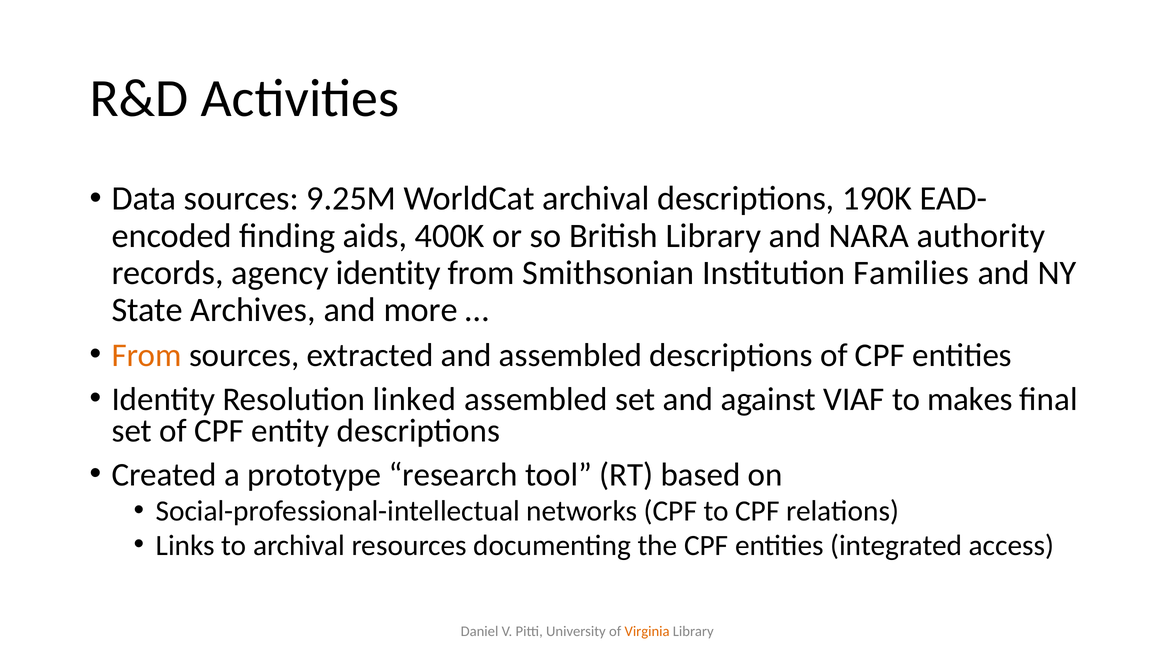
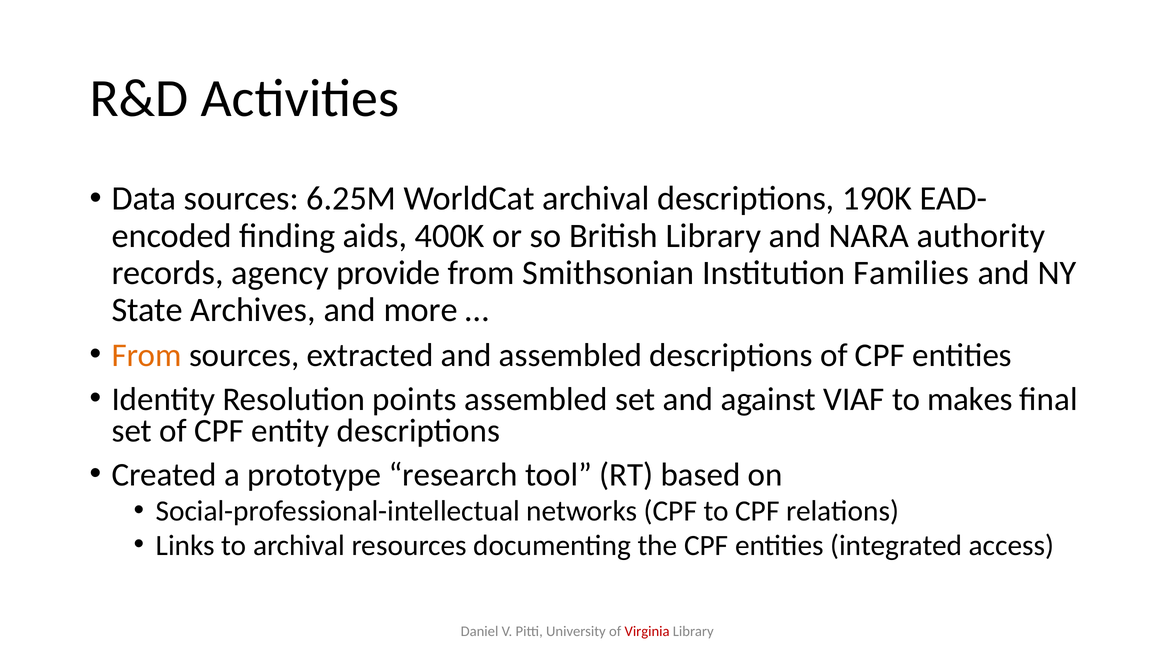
9.25M: 9.25M -> 6.25M
agency identity: identity -> provide
linked: linked -> points
Virginia colour: orange -> red
